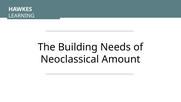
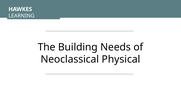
Amount: Amount -> Physical
